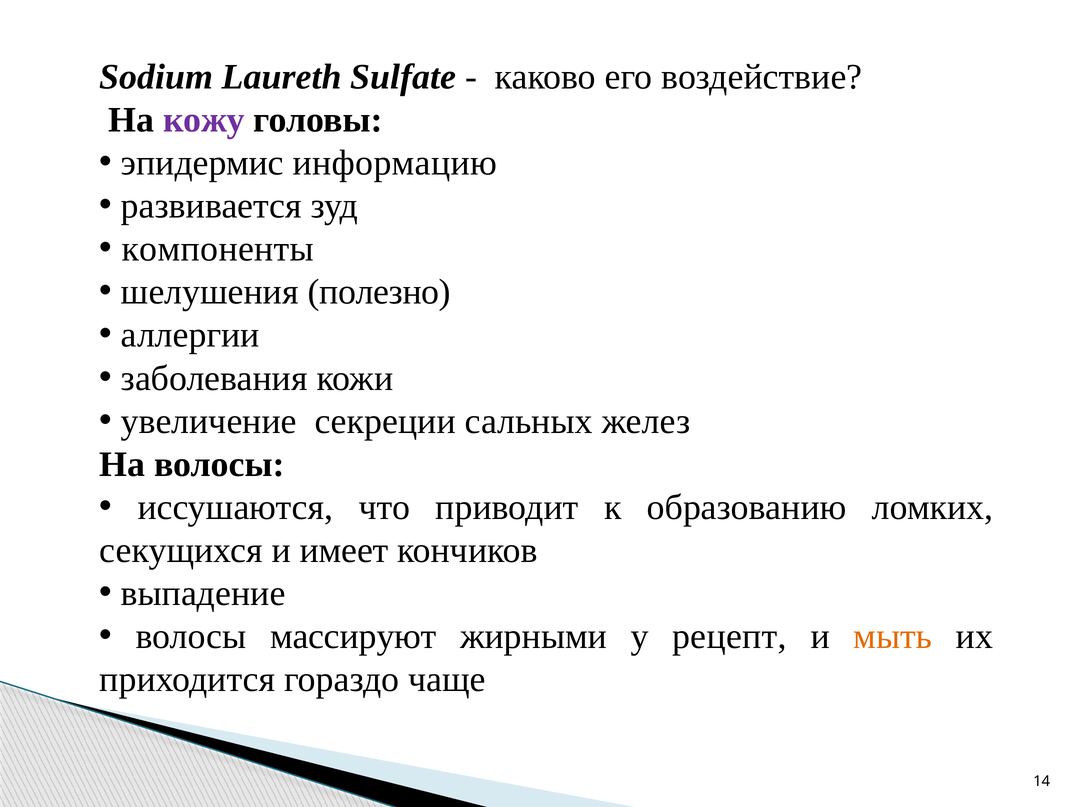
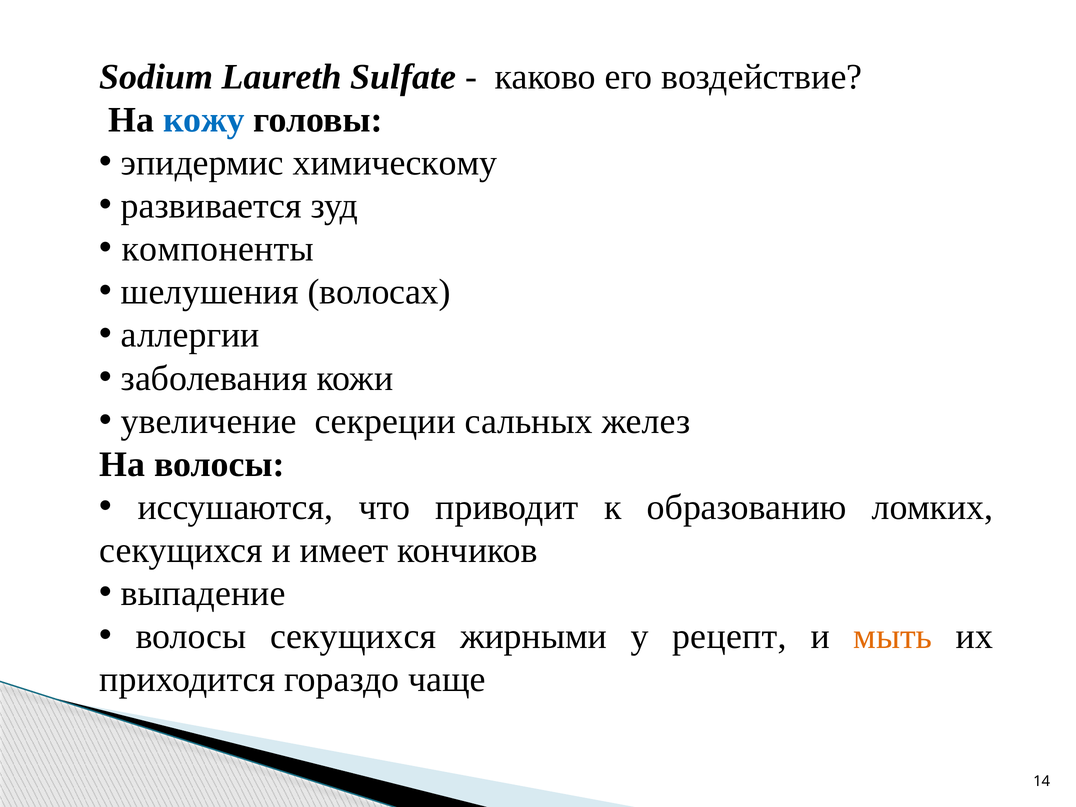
кожу colour: purple -> blue
информацию: информацию -> химическому
полезно: полезно -> волосах
волосы массируют: массируют -> секущихся
